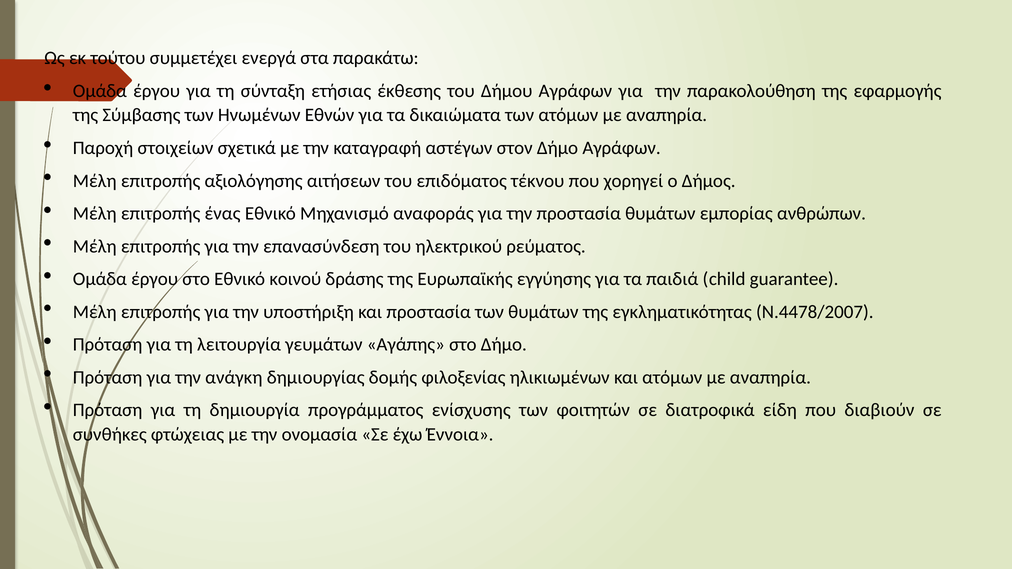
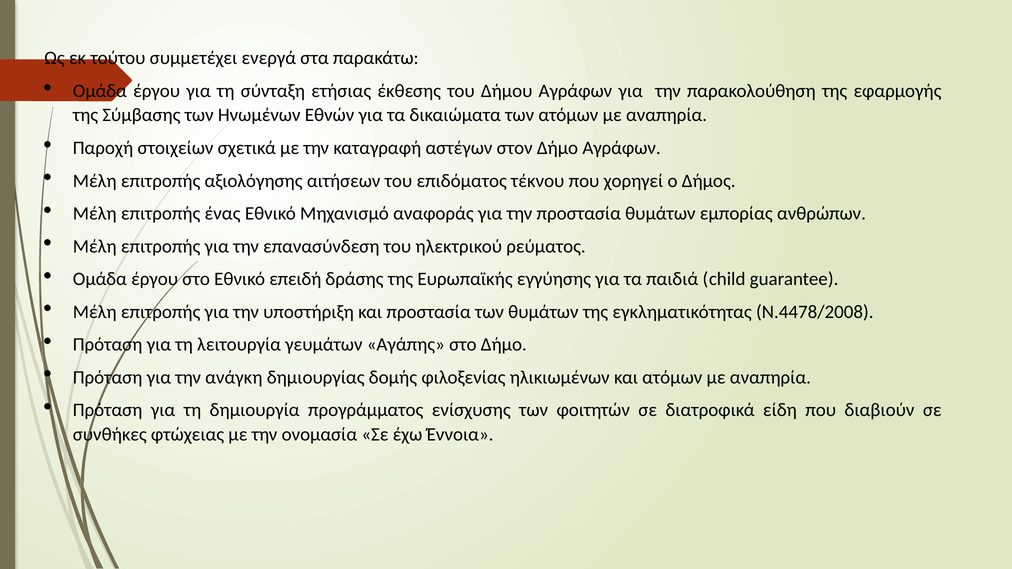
κοινού: κοινού -> επειδή
Ν.4478/2007: Ν.4478/2007 -> Ν.4478/2008
